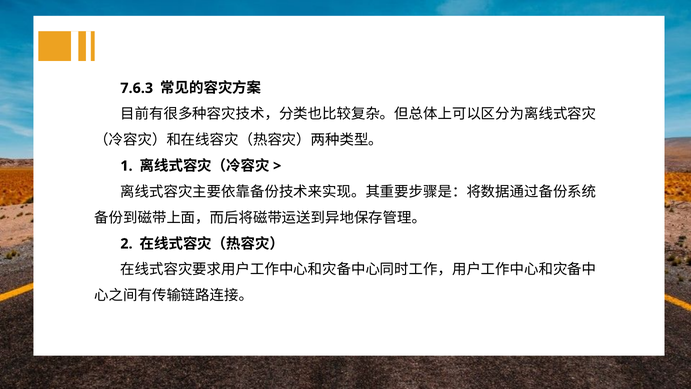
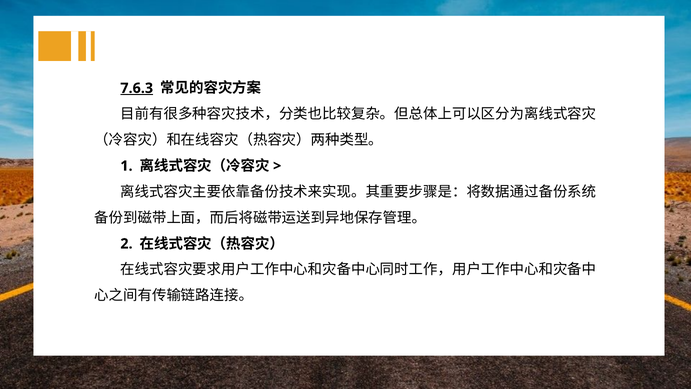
7.6.3 underline: none -> present
